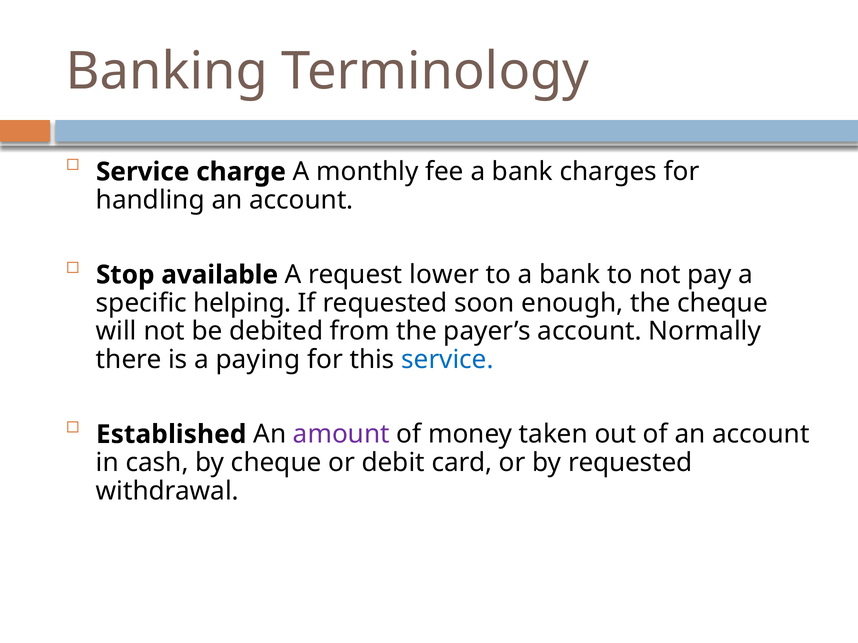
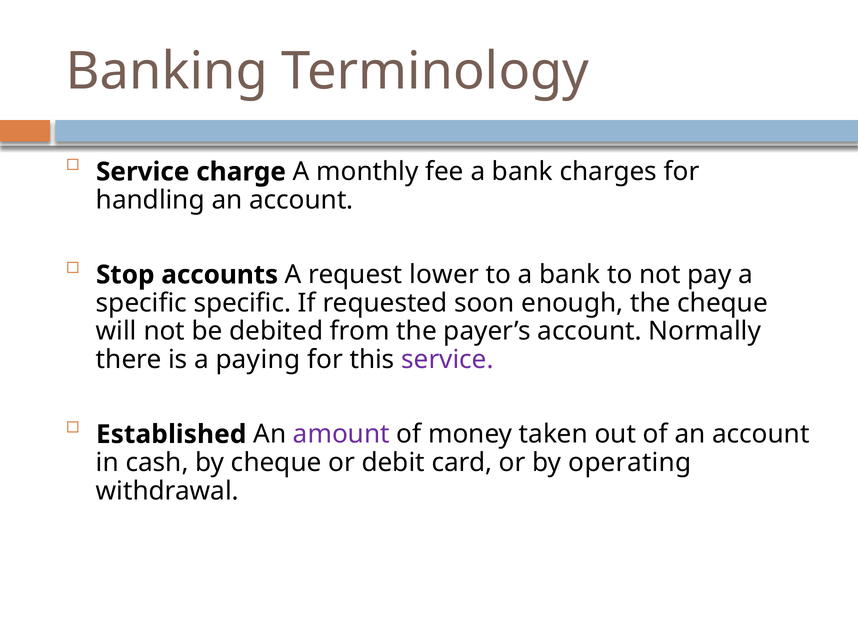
available: available -> accounts
specific helping: helping -> specific
service at (447, 360) colour: blue -> purple
by requested: requested -> operating
